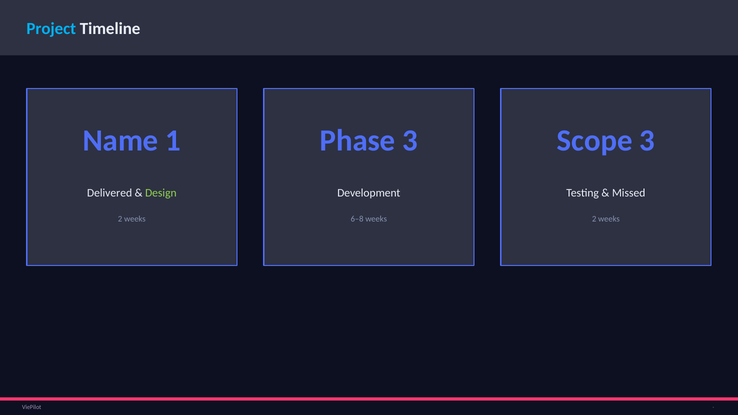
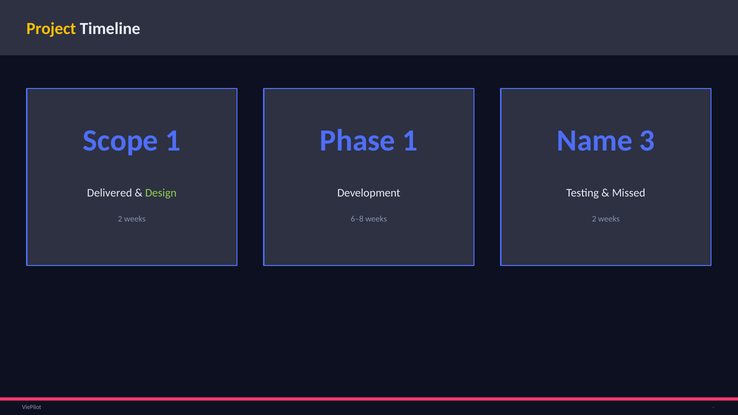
Project colour: light blue -> yellow
Name: Name -> Scope
Phase 3: 3 -> 1
Scope: Scope -> Name
